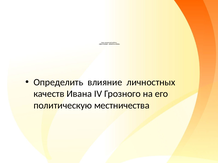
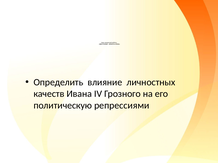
местничества: местничества -> репрессиями
